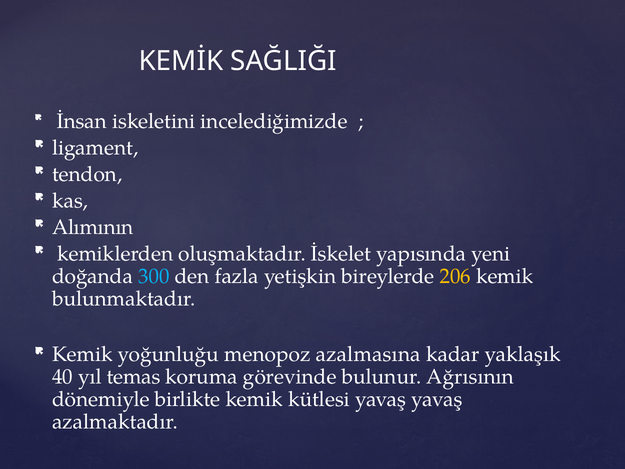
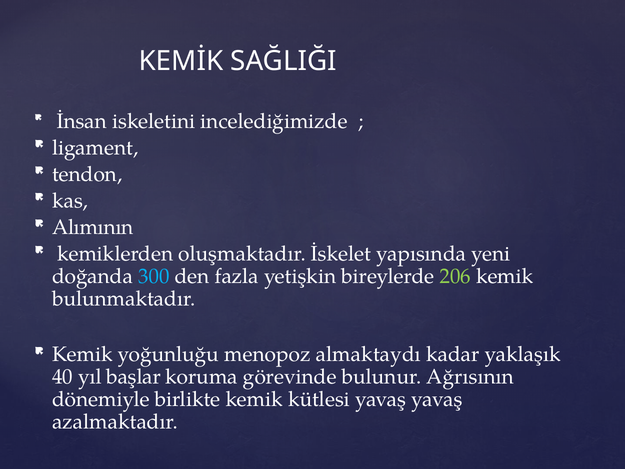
206 colour: yellow -> light green
azalmasına: azalmasına -> almaktaydı
temas: temas -> başlar
